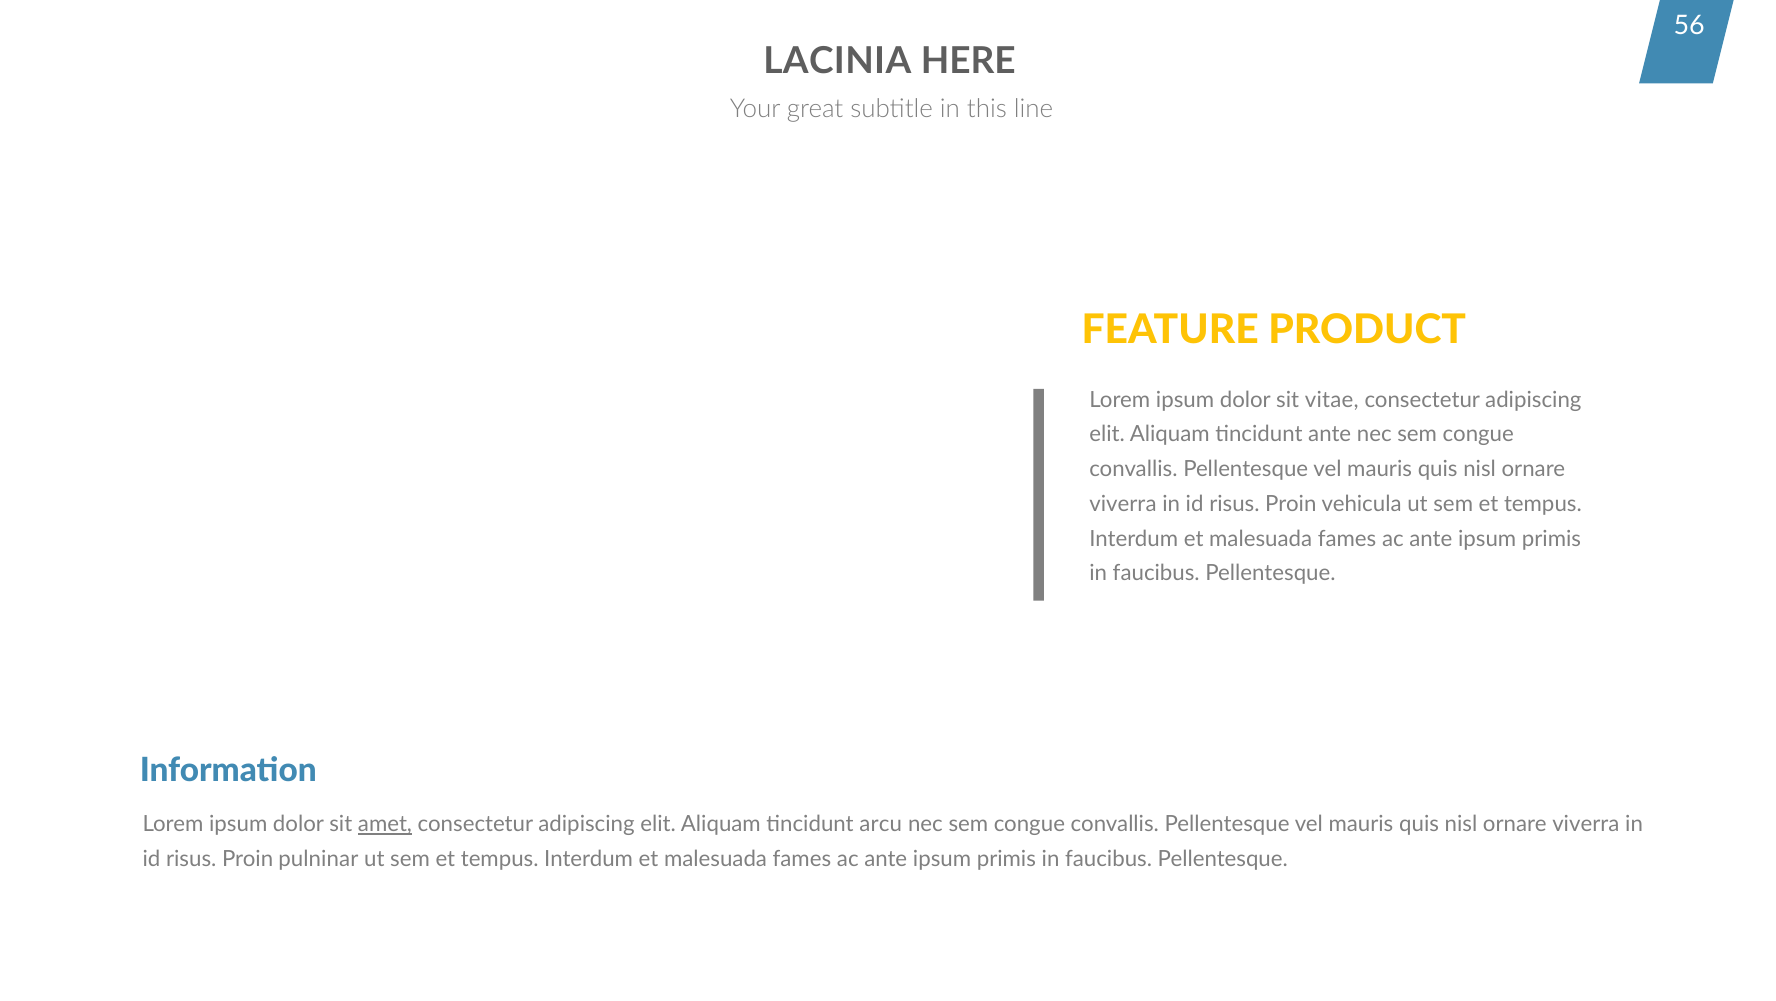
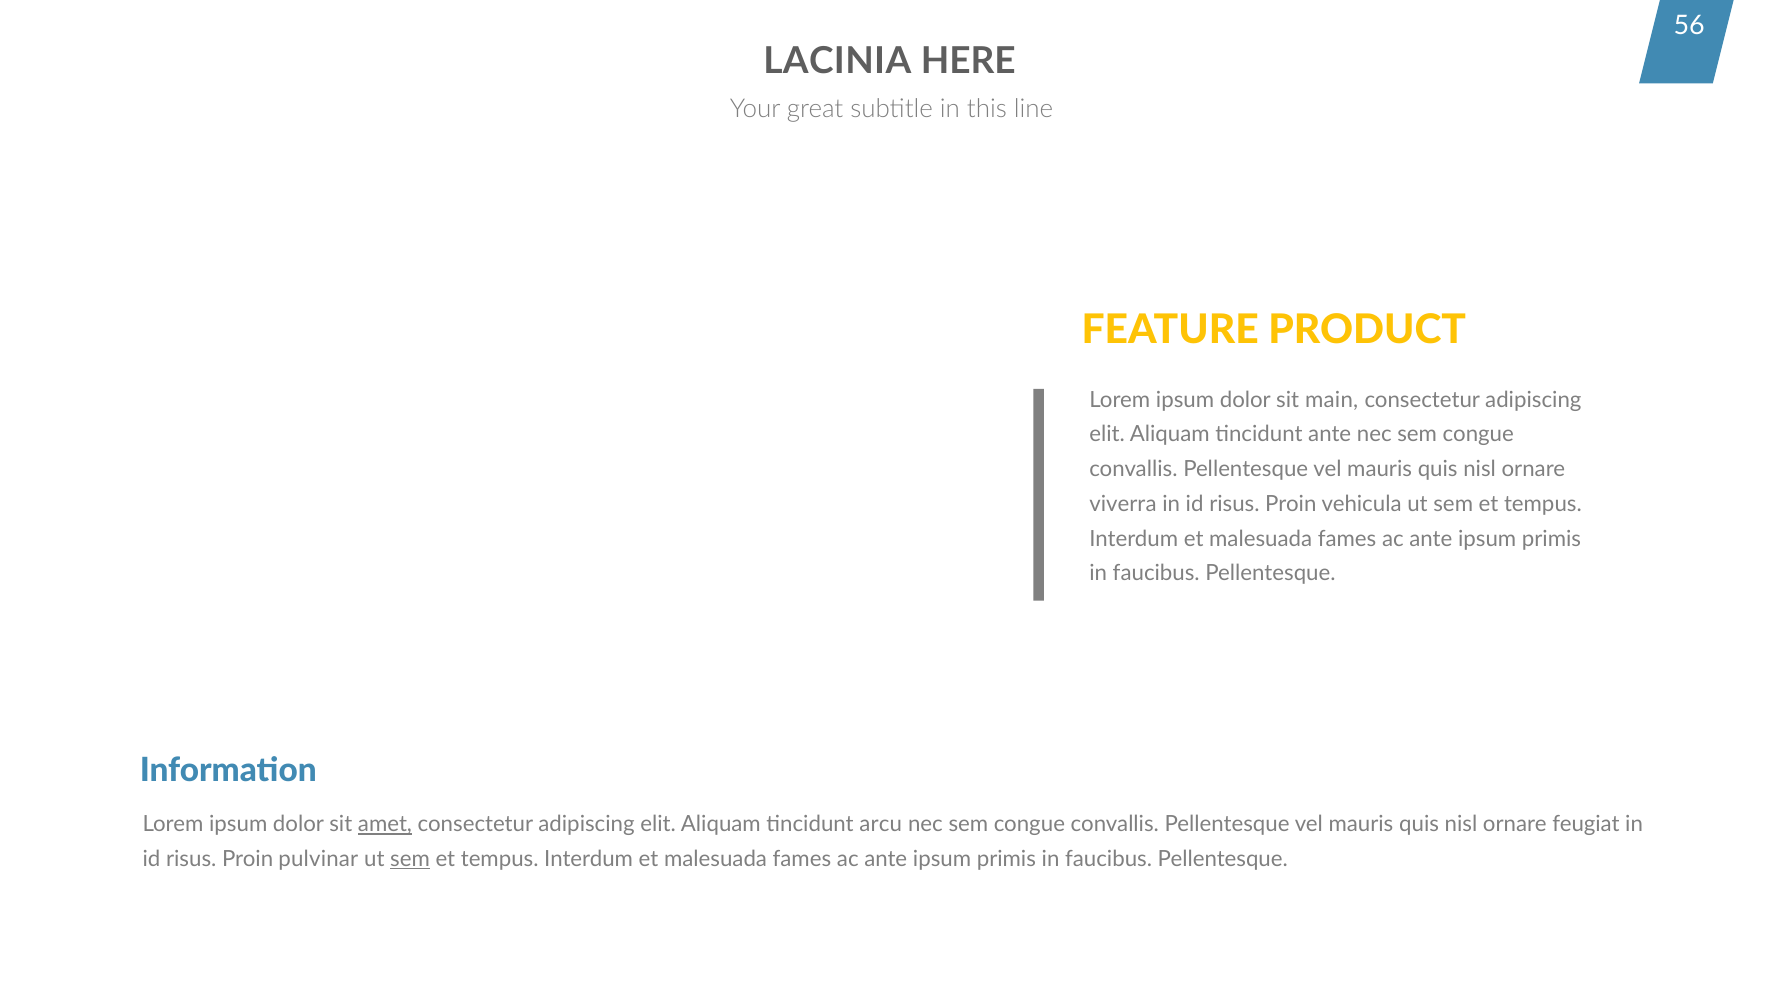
vitae: vitae -> main
viverra at (1586, 825): viverra -> feugiat
pulninar: pulninar -> pulvinar
sem at (410, 860) underline: none -> present
